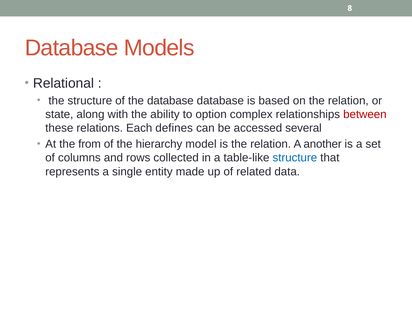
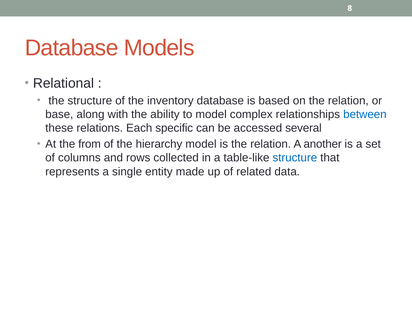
the database: database -> inventory
state: state -> base
to option: option -> model
between colour: red -> blue
defines: defines -> specific
